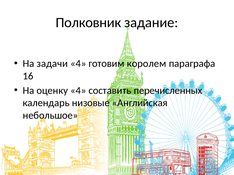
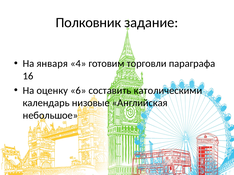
задачи: задачи -> января
королем: королем -> торговли
оценку 4: 4 -> 6
перечисленных: перечисленных -> католическими
